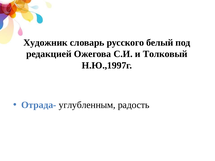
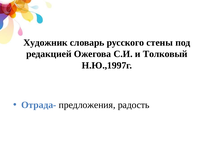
белый: белый -> стены
углубленным: углубленным -> предложения
